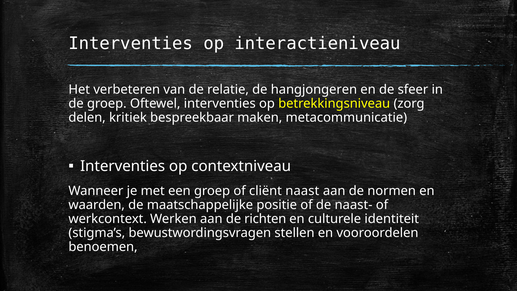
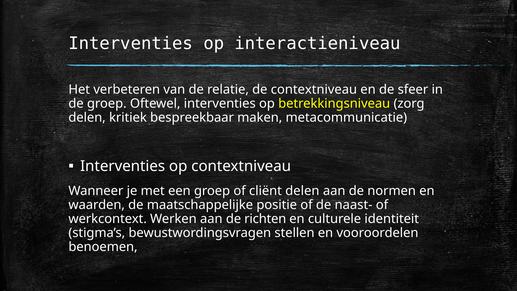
de hangjongeren: hangjongeren -> contextniveau
cliënt naast: naast -> delen
